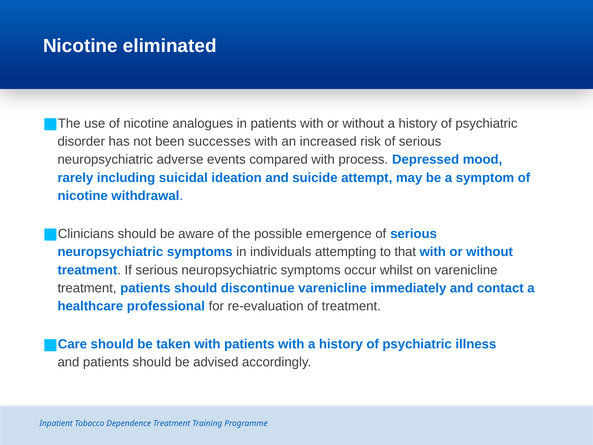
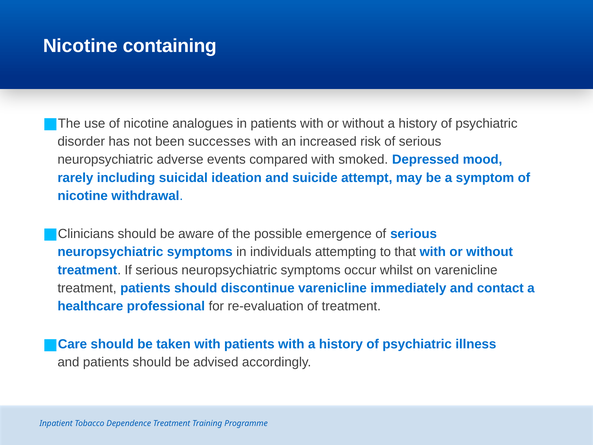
eliminated: eliminated -> containing
process: process -> smoked
